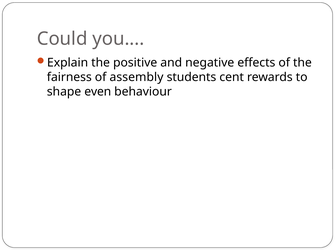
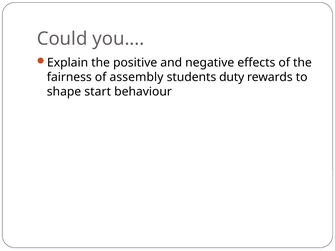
cent: cent -> duty
even: even -> start
